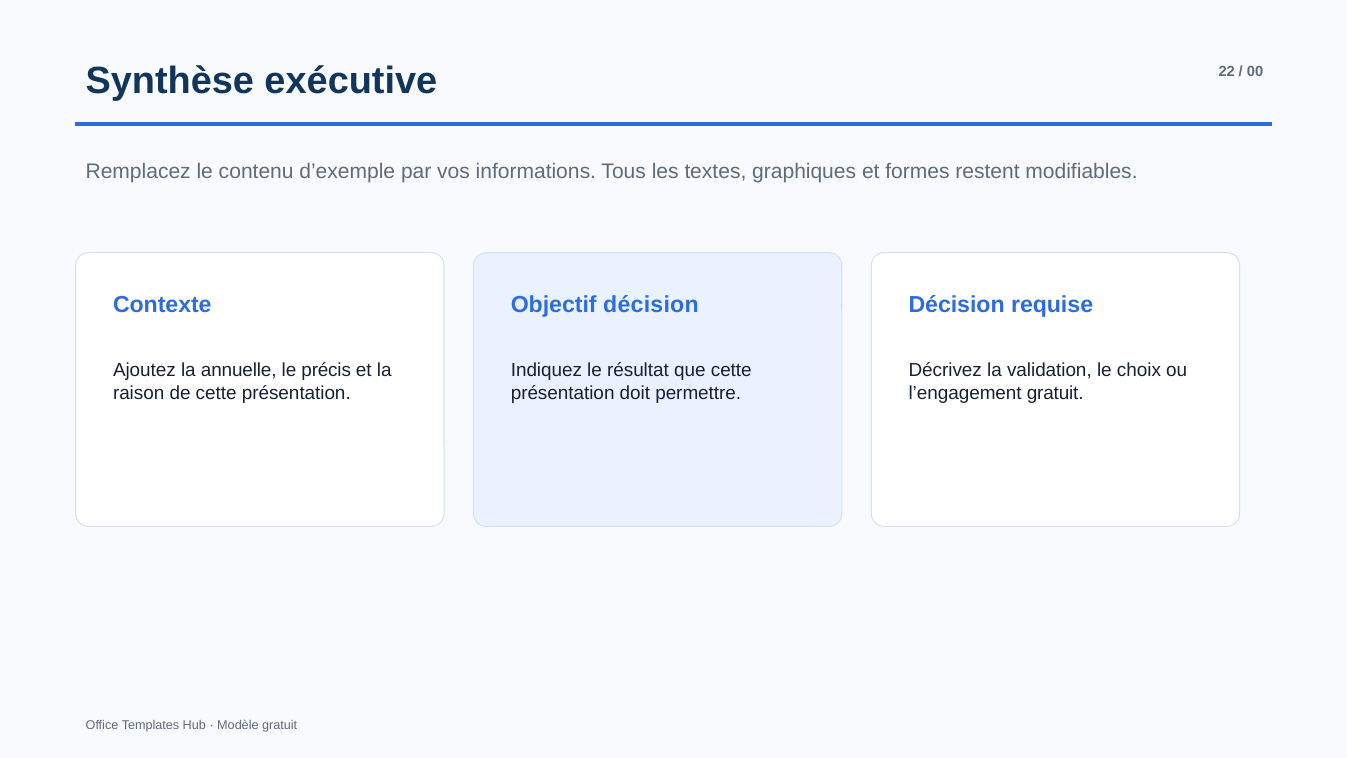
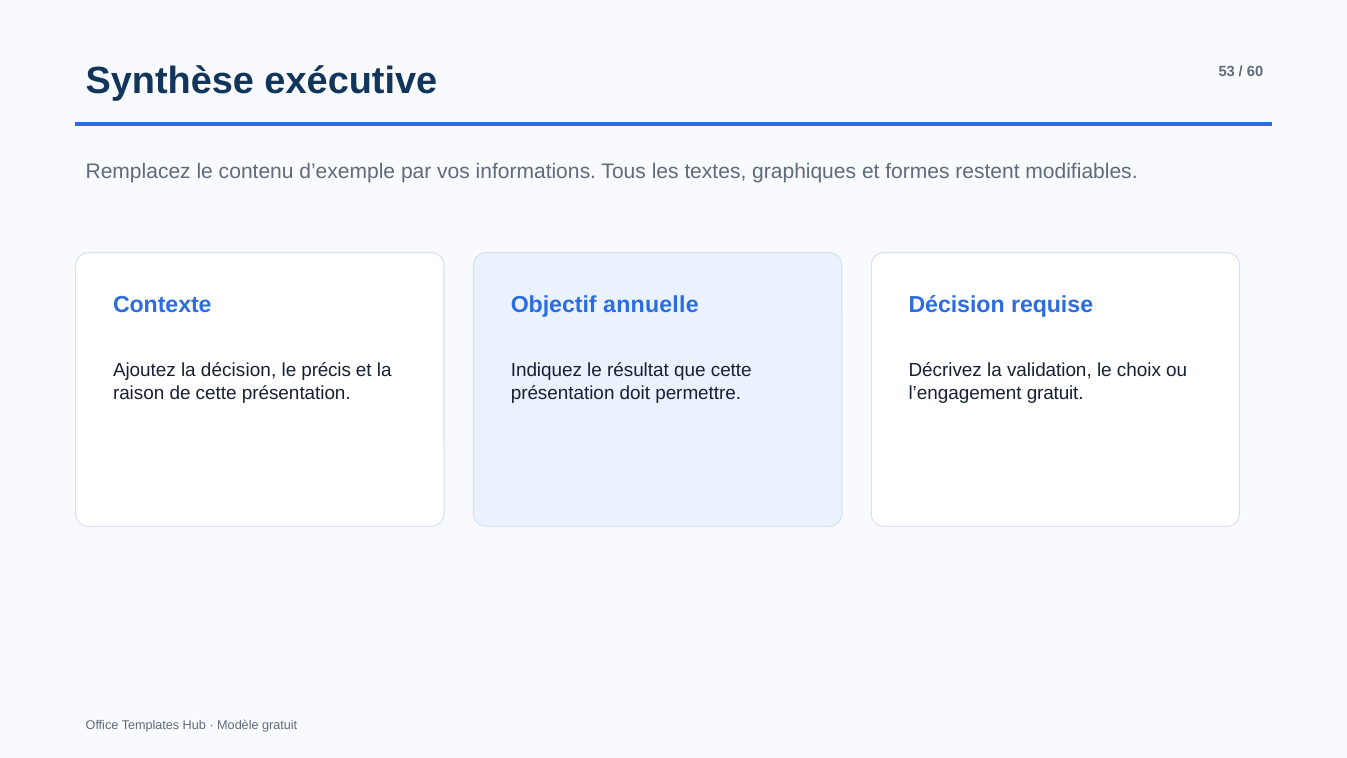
22: 22 -> 53
00: 00 -> 60
Objectif décision: décision -> annuelle
la annuelle: annuelle -> décision
